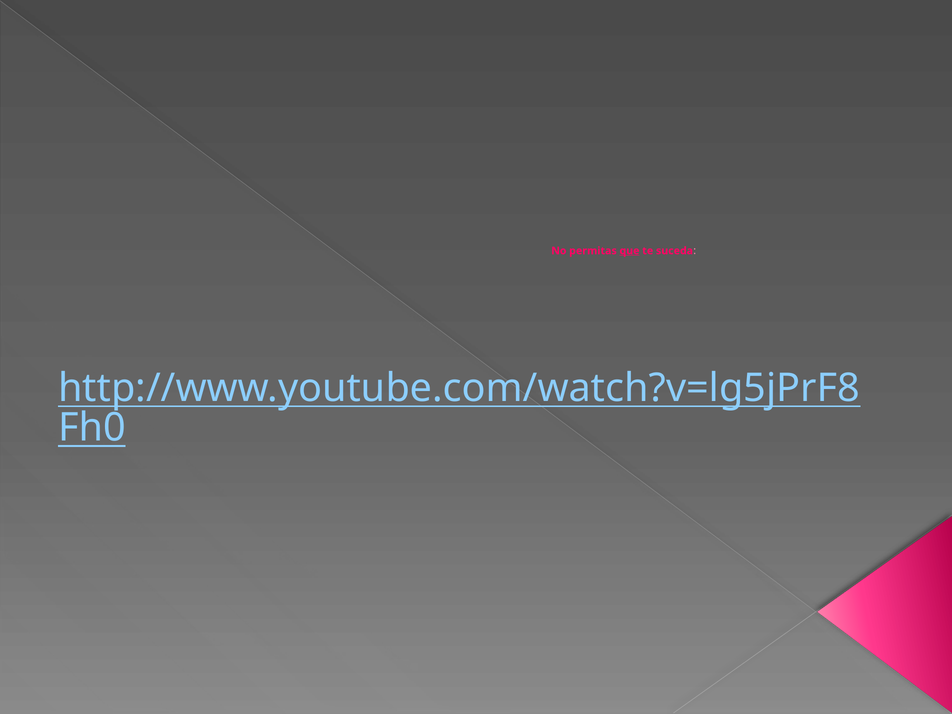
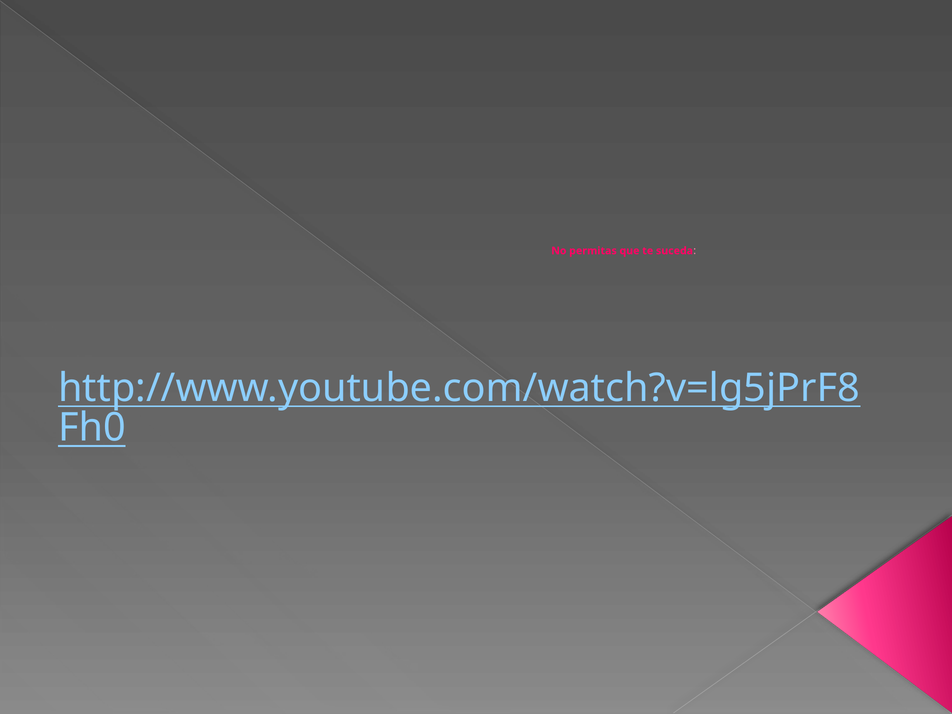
que underline: present -> none
